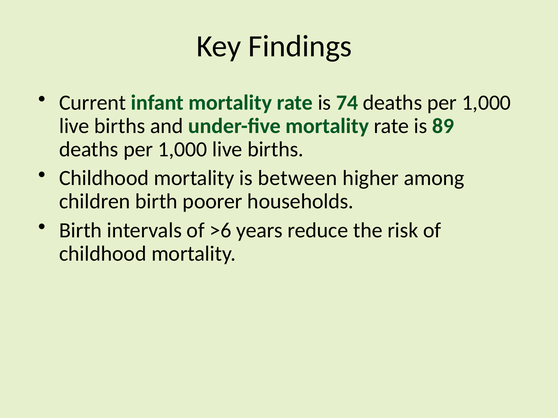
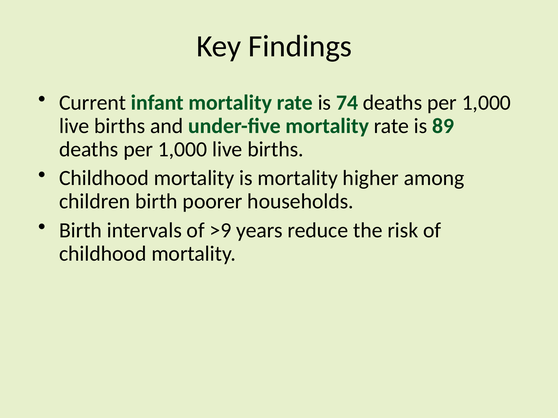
is between: between -> mortality
>6: >6 -> >9
